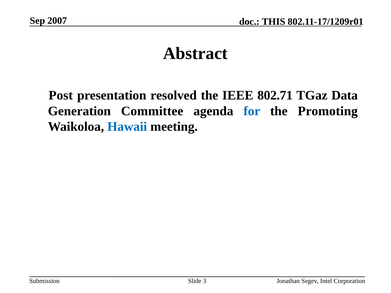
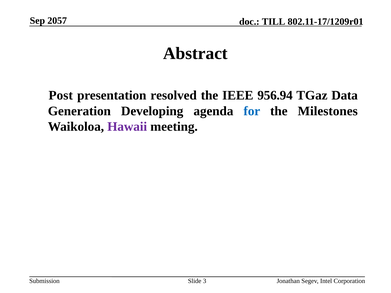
2007: 2007 -> 2057
THIS: THIS -> TILL
802.71: 802.71 -> 956.94
Committee: Committee -> Developing
Promoting: Promoting -> Milestones
Hawaii colour: blue -> purple
